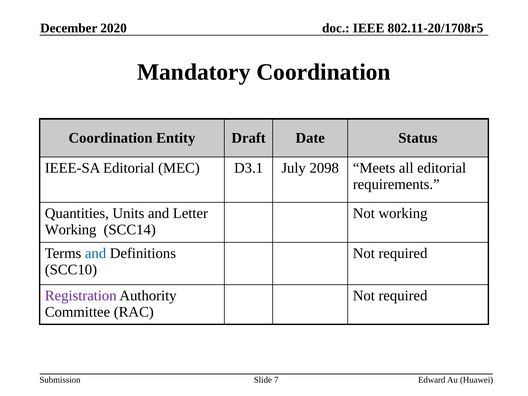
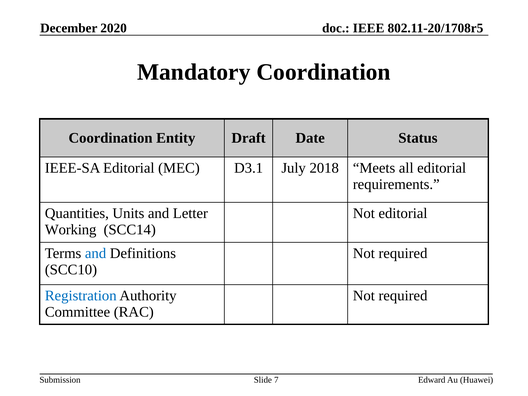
2098: 2098 -> 2018
Not working: working -> editorial
Registration colour: purple -> blue
